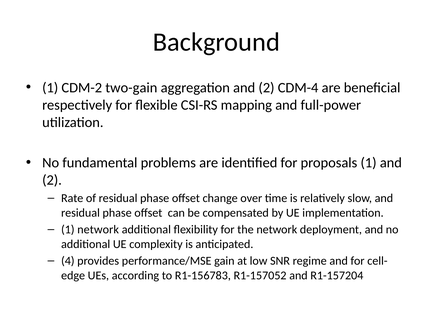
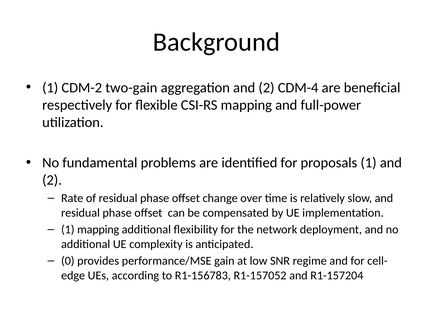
1 network: network -> mapping
4: 4 -> 0
